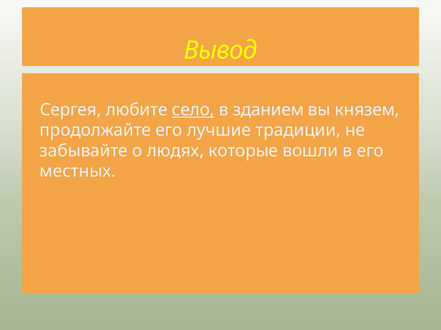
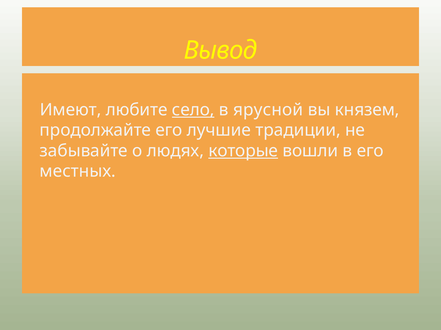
Сергея: Сергея -> Имеют
зданием: зданием -> ярусной
которые underline: none -> present
